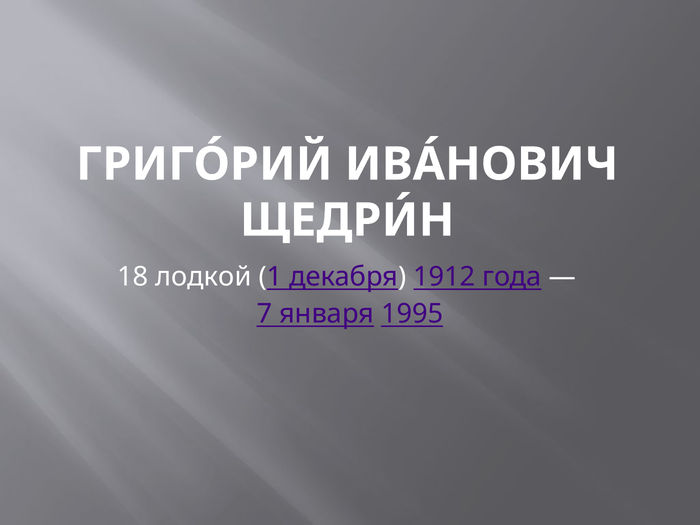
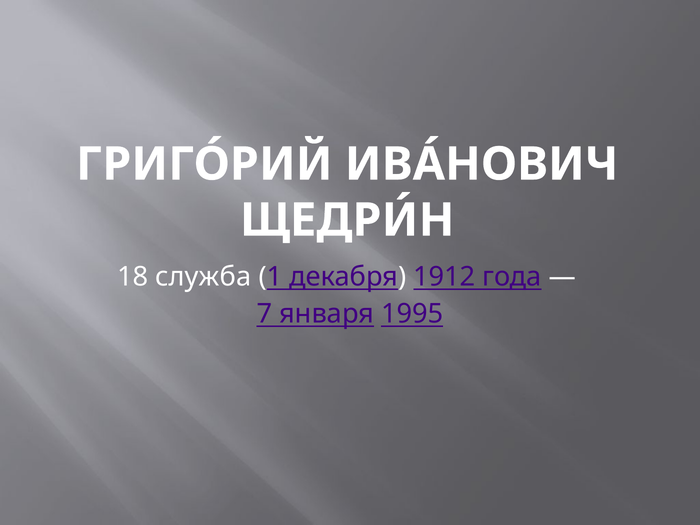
лодкой: лодкой -> служба
